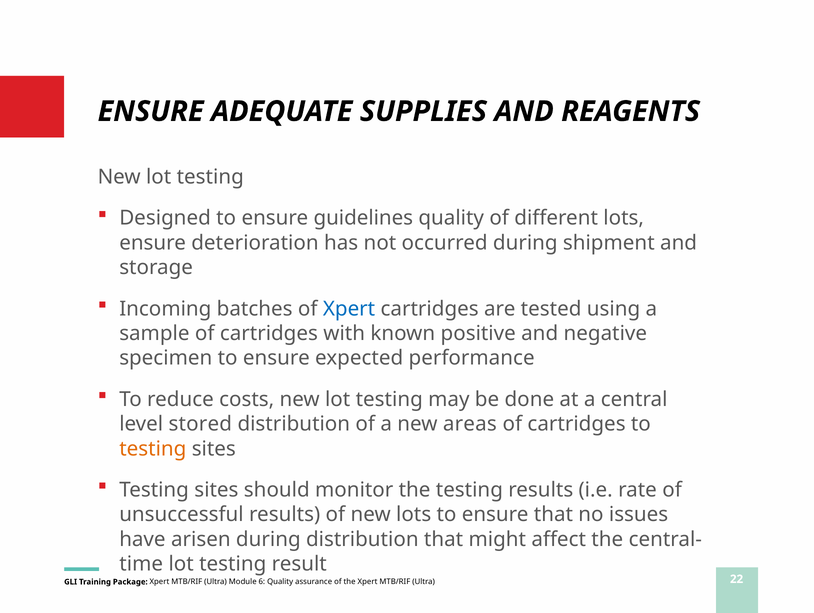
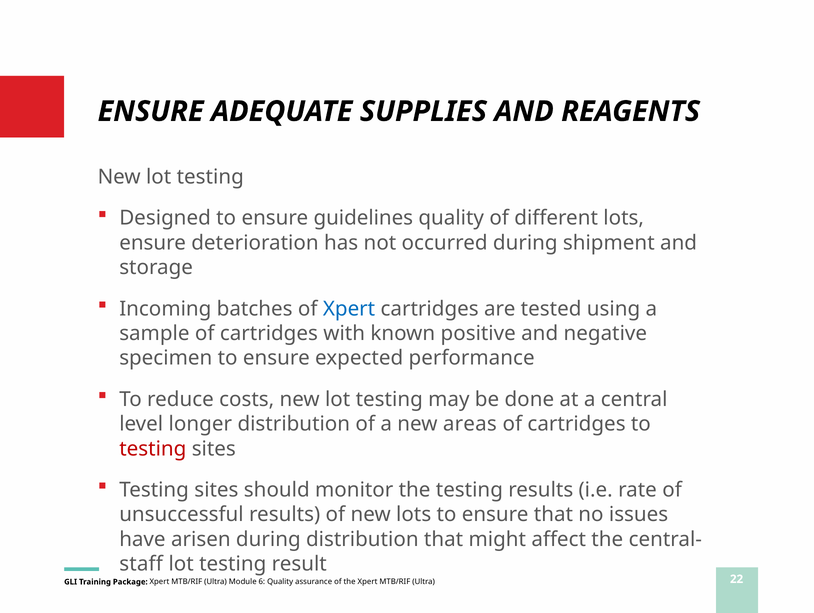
stored: stored -> longer
testing at (153, 448) colour: orange -> red
time: time -> staff
